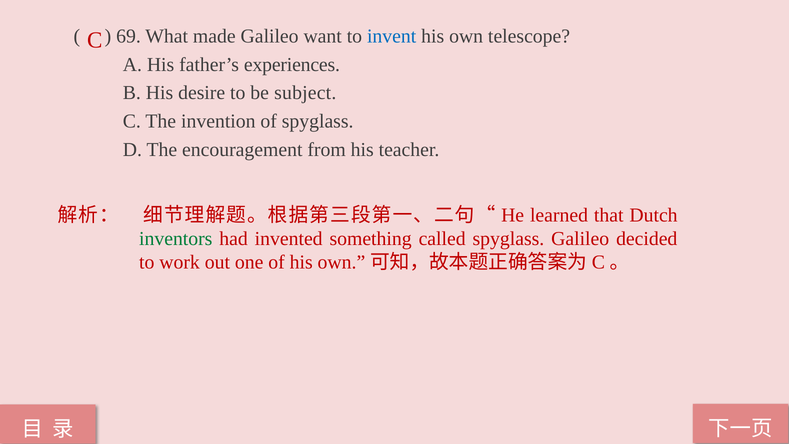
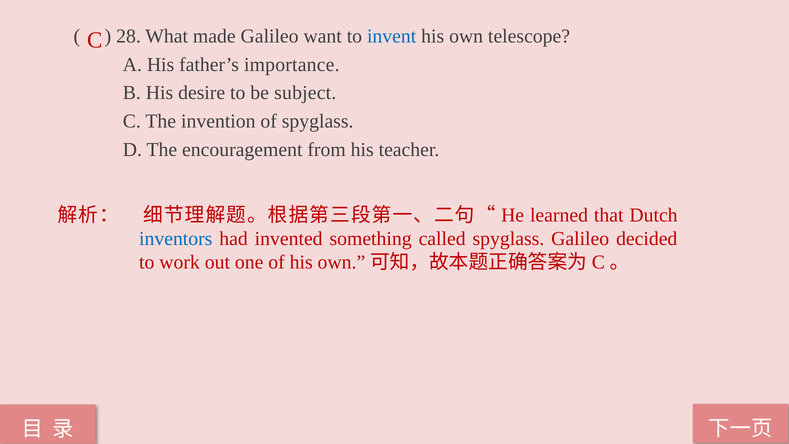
69: 69 -> 28
experiences: experiences -> importance
inventors colour: green -> blue
